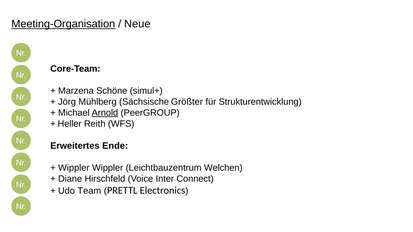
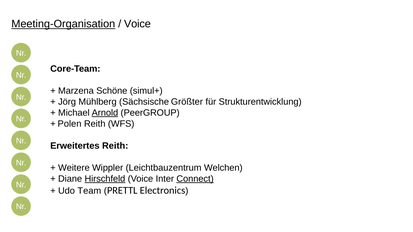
Neue at (137, 24): Neue -> Voice
Heller: Heller -> Polen
Erweitertes Ende: Ende -> Reith
Wippler at (74, 168): Wippler -> Weitere
Hirschfeld underline: none -> present
Connect underline: none -> present
